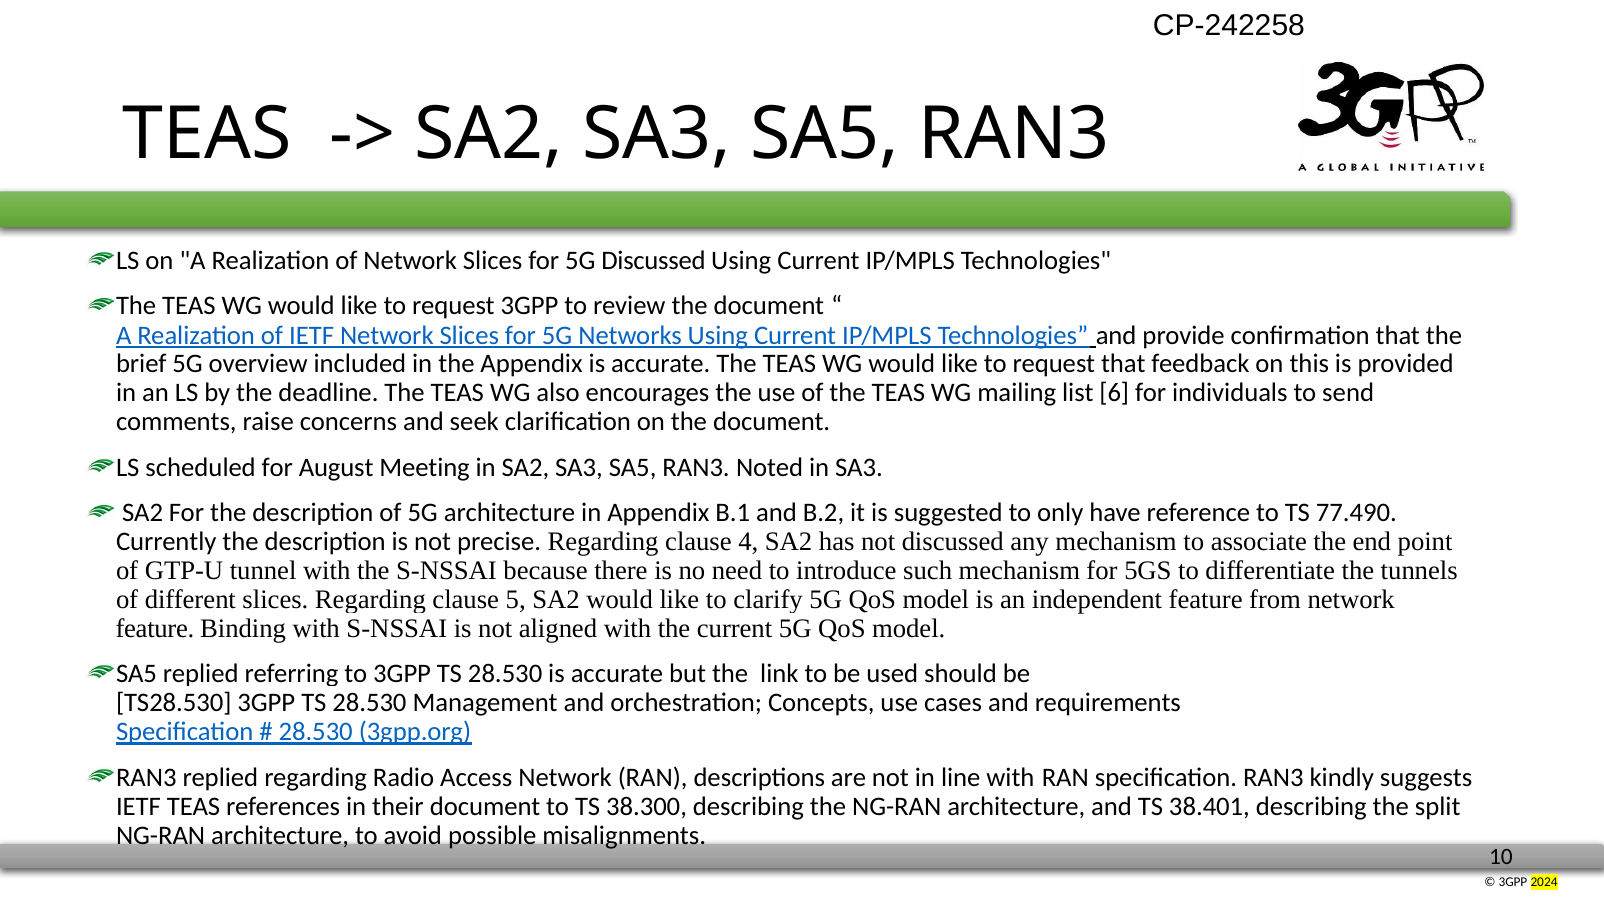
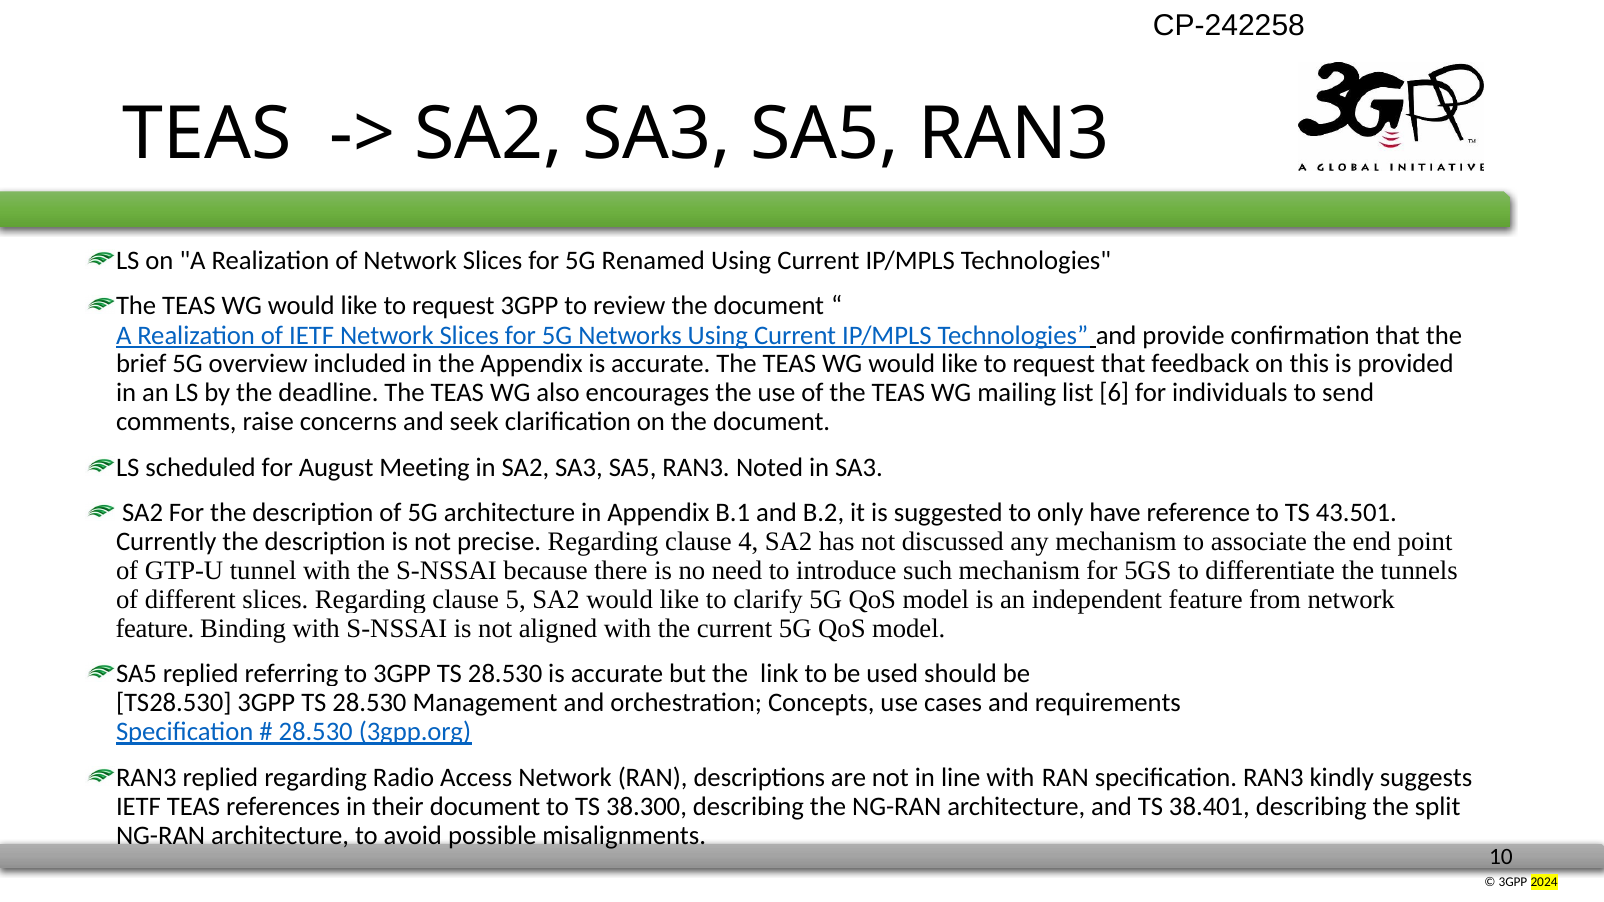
5G Discussed: Discussed -> Renamed
77.490: 77.490 -> 43.501
